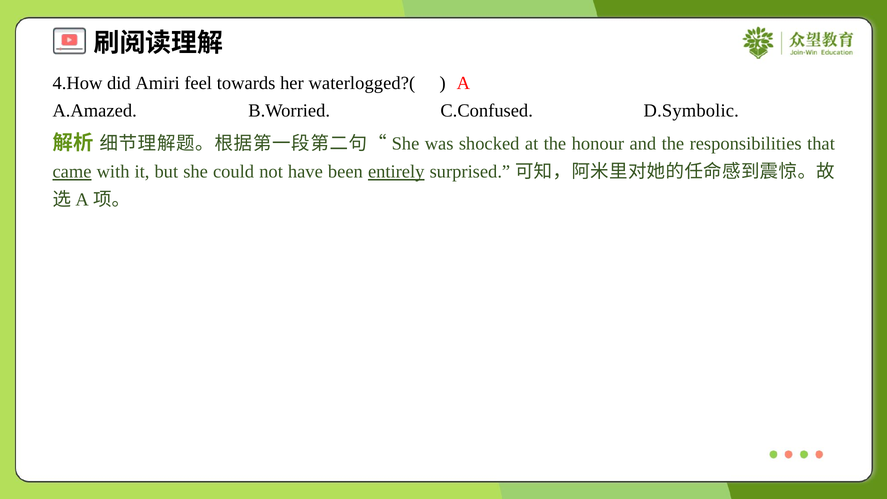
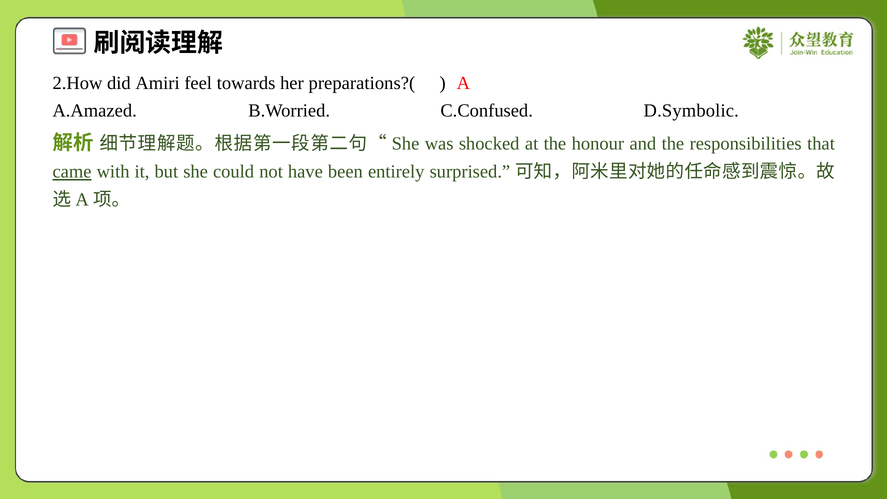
4.How: 4.How -> 2.How
waterlogged?(: waterlogged?( -> preparations?(
entirely underline: present -> none
